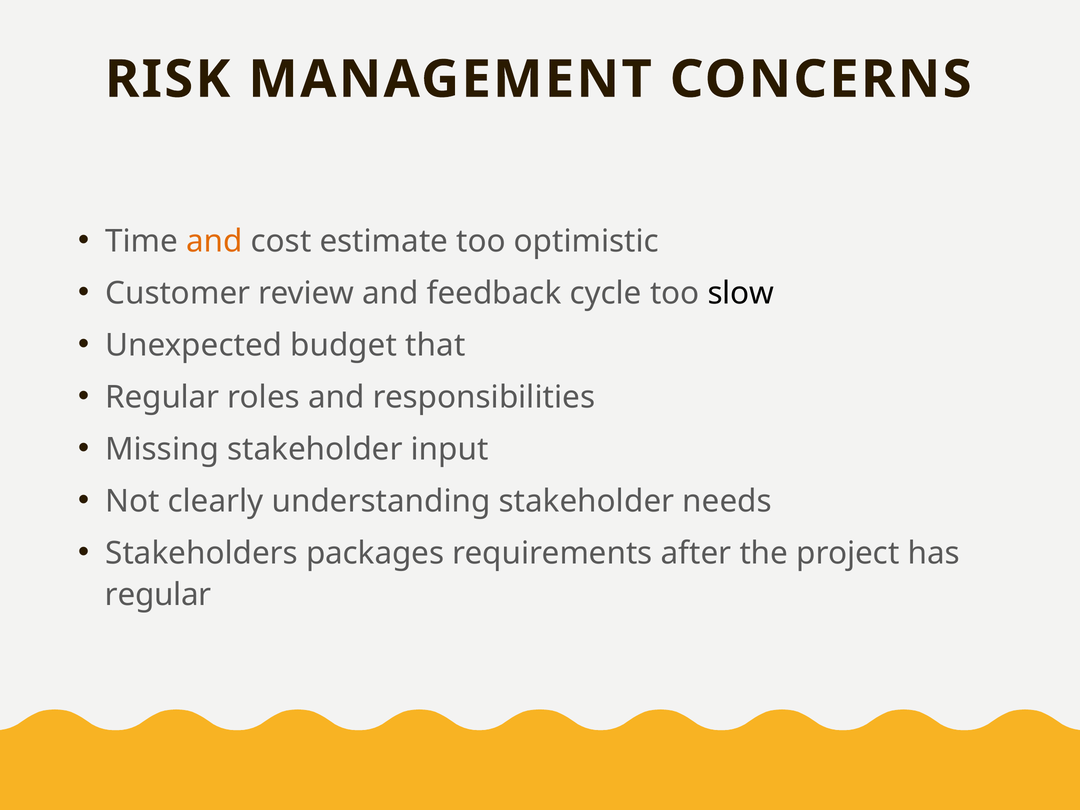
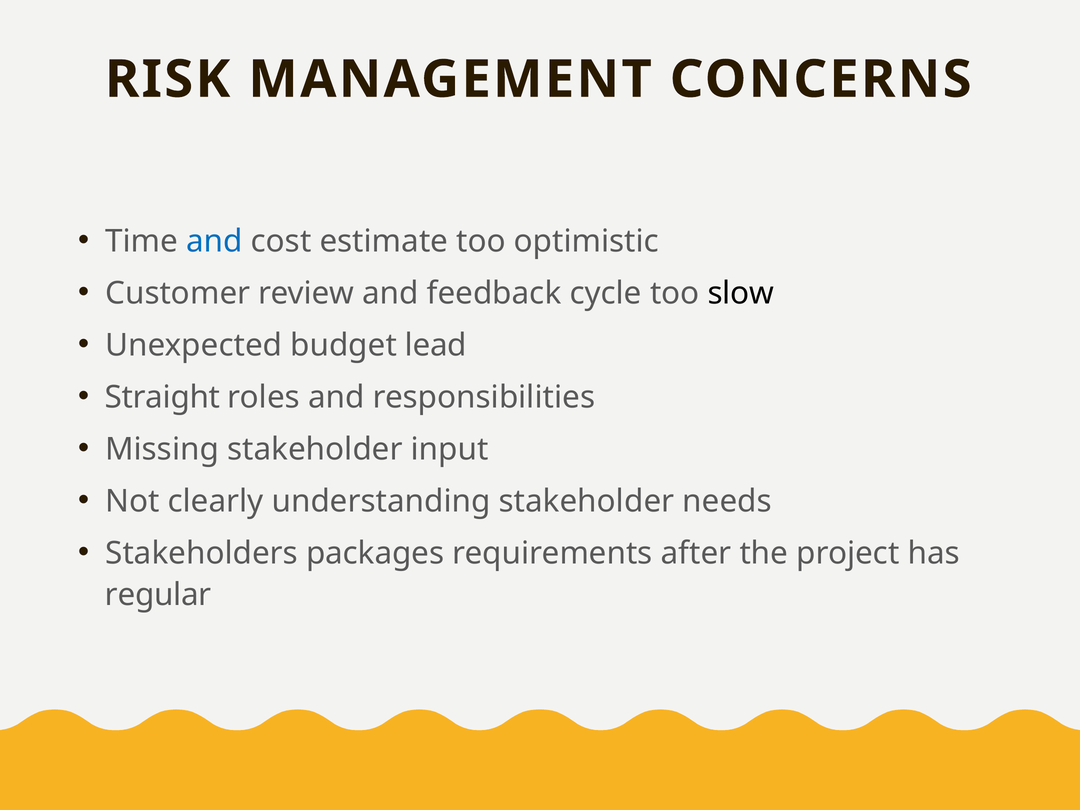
and at (214, 241) colour: orange -> blue
that: that -> lead
Regular at (162, 397): Regular -> Straight
